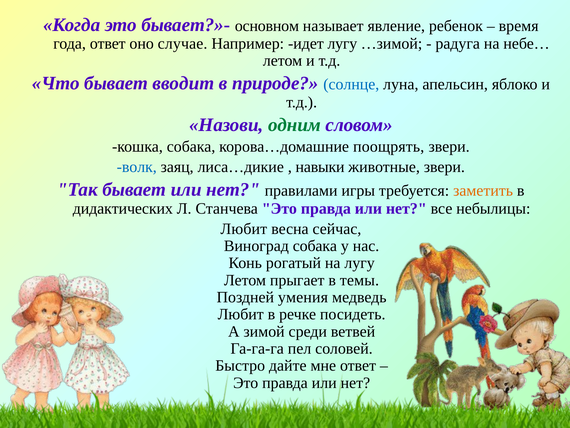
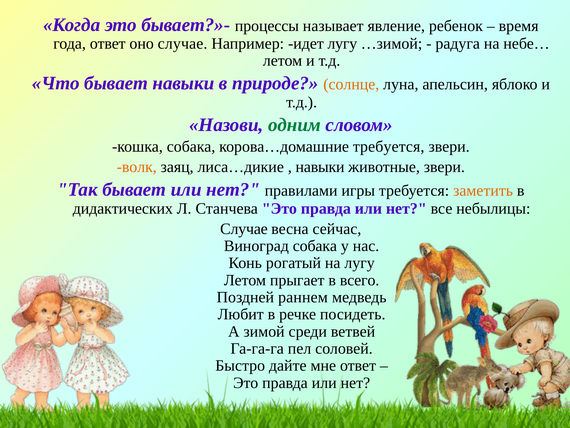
основном: основном -> процессы
бывает вводит: вводит -> навыки
солнце colour: blue -> orange
корова…домашние поощрять: поощрять -> требуется
волк colour: blue -> orange
Любит at (244, 229): Любит -> Случае
темы: темы -> всего
умения: умения -> раннем
